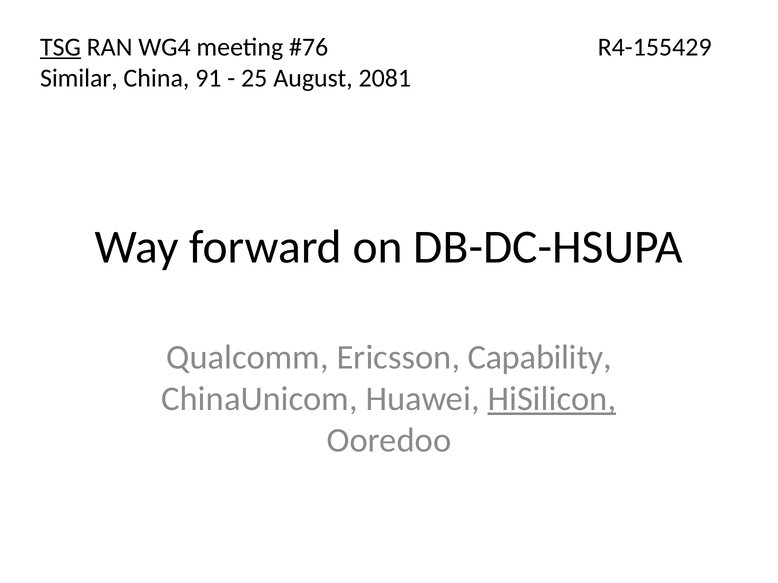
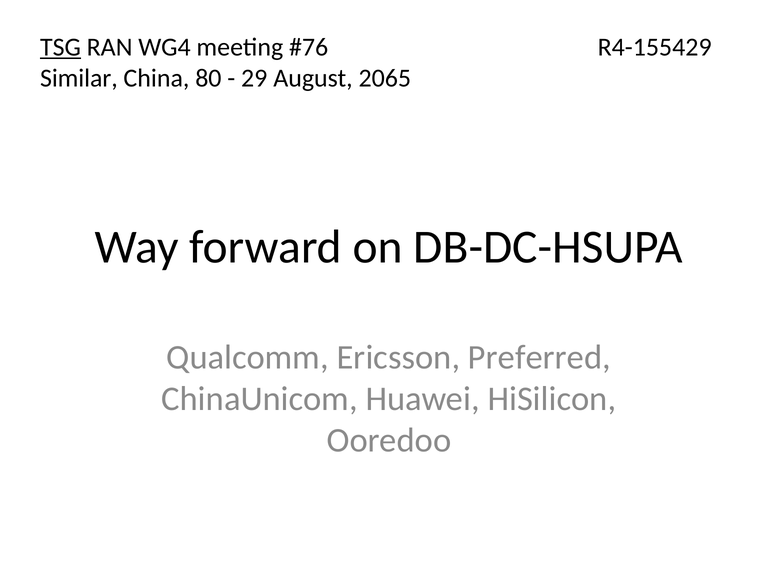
91: 91 -> 80
25: 25 -> 29
2081: 2081 -> 2065
Capability: Capability -> Preferred
HiSilicon underline: present -> none
